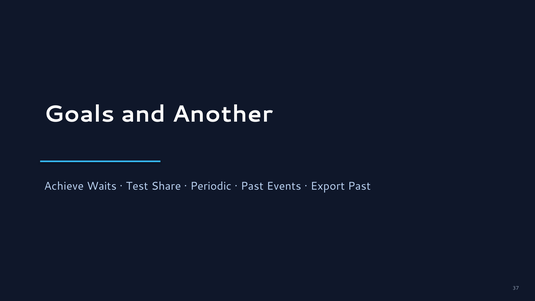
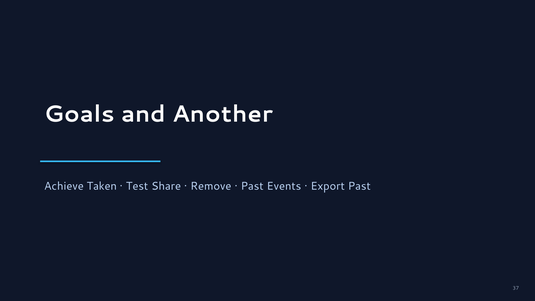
Waits: Waits -> Taken
Periodic: Periodic -> Remove
